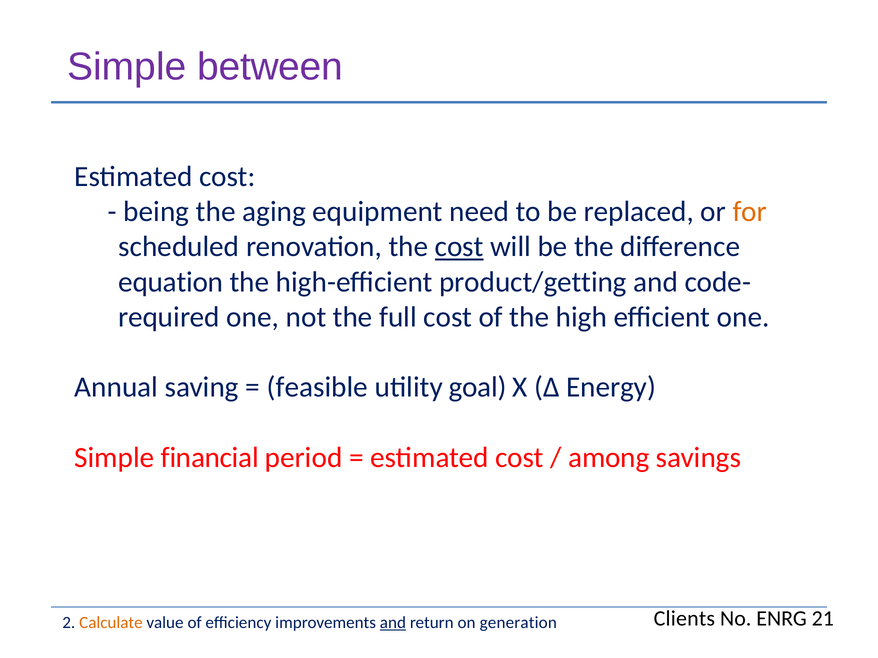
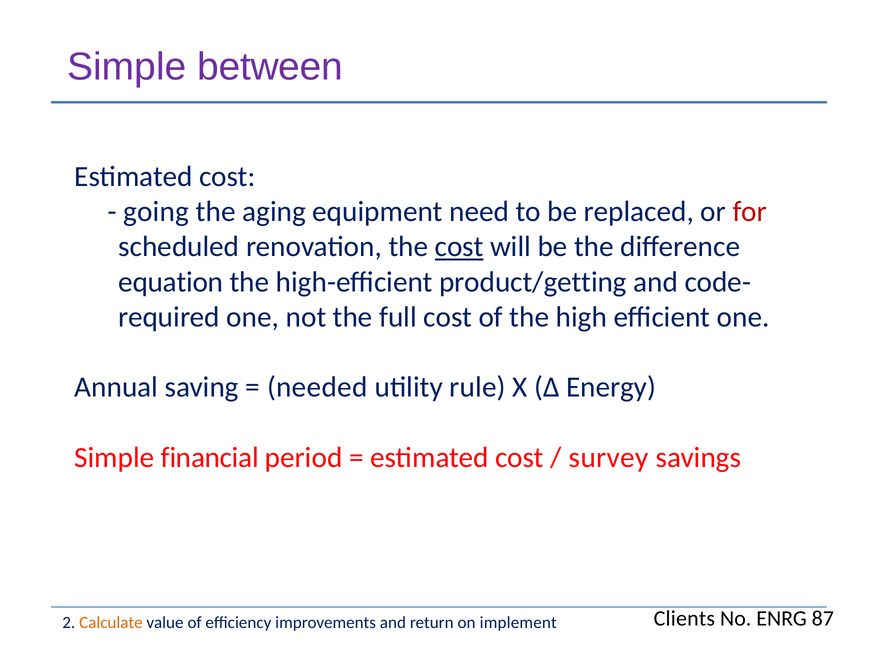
being: being -> going
for colour: orange -> red
feasible: feasible -> needed
goal: goal -> rule
among: among -> survey
21: 21 -> 87
and at (393, 623) underline: present -> none
generation: generation -> implement
